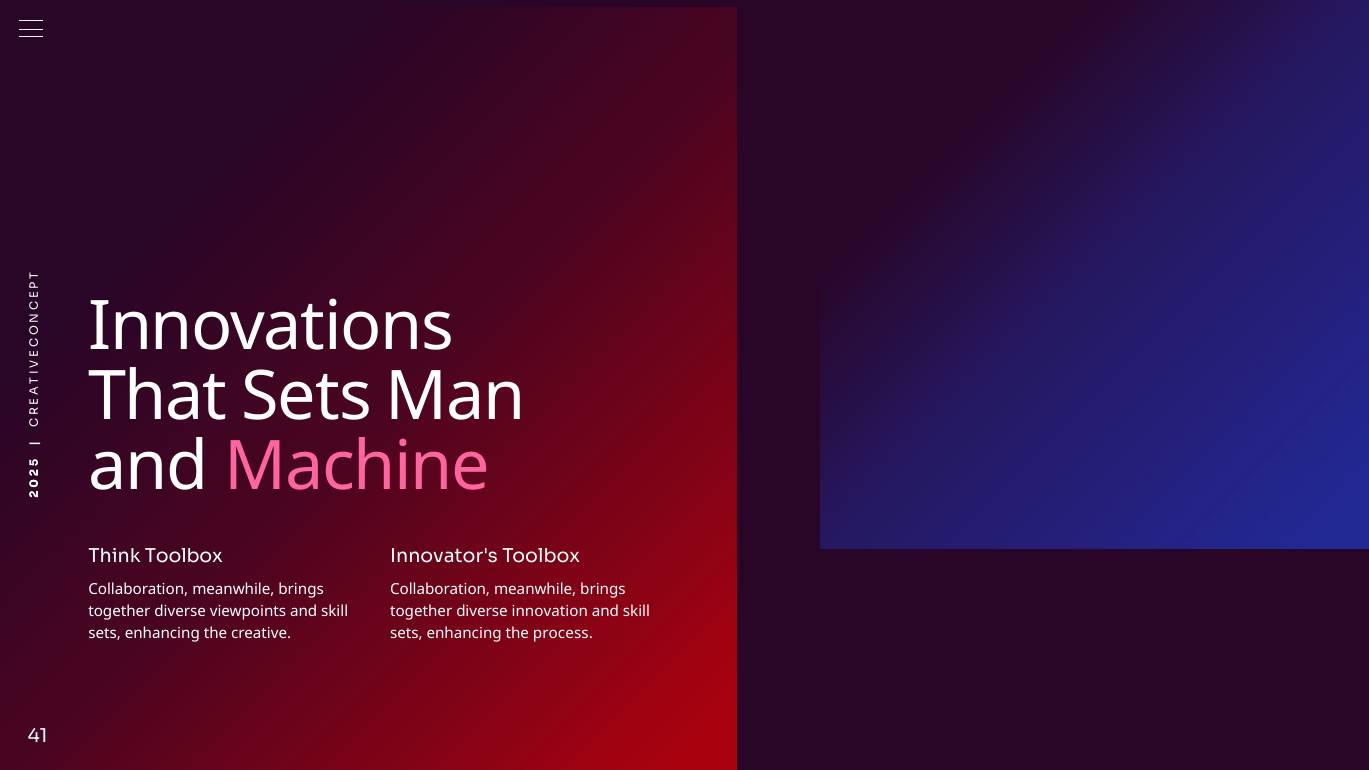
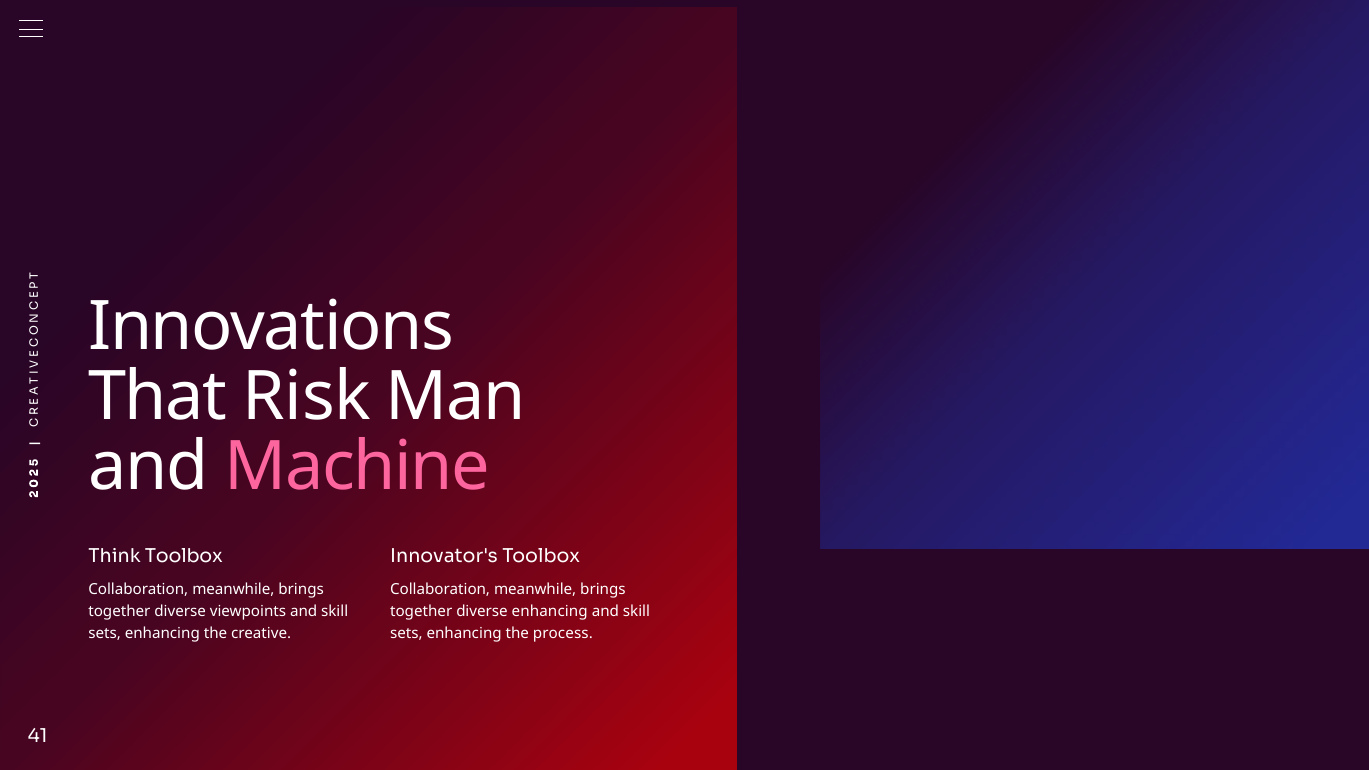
That Sets: Sets -> Risk
diverse innovation: innovation -> enhancing
